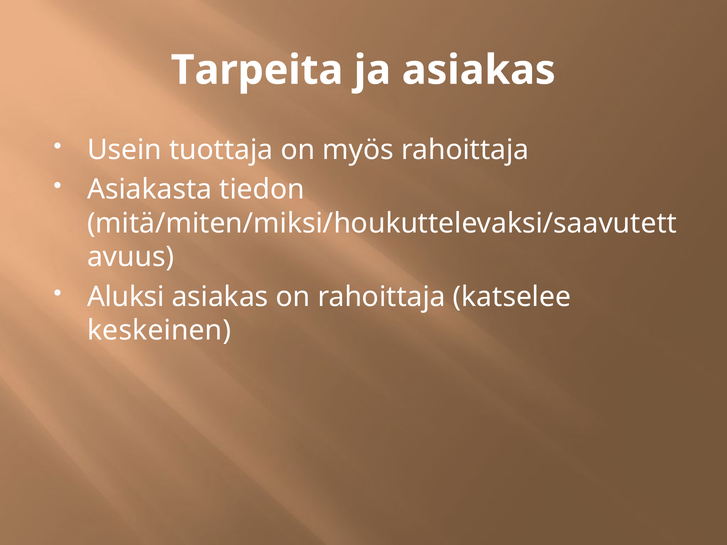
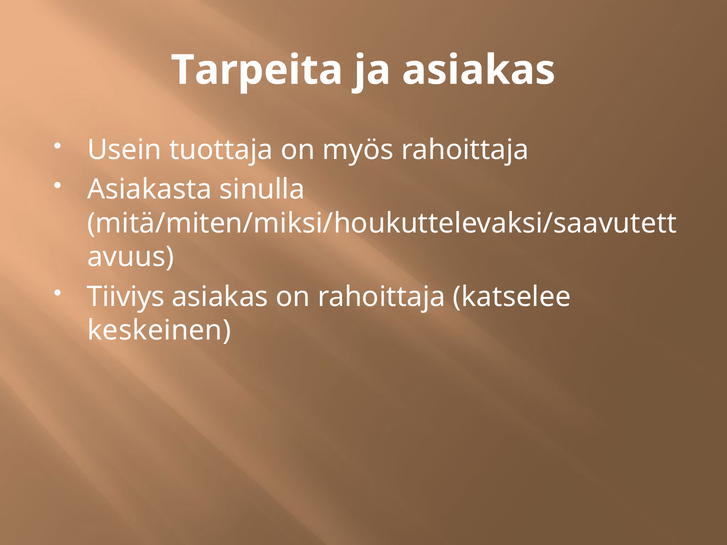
tiedon: tiedon -> sinulla
Aluksi: Aluksi -> Tiiviys
